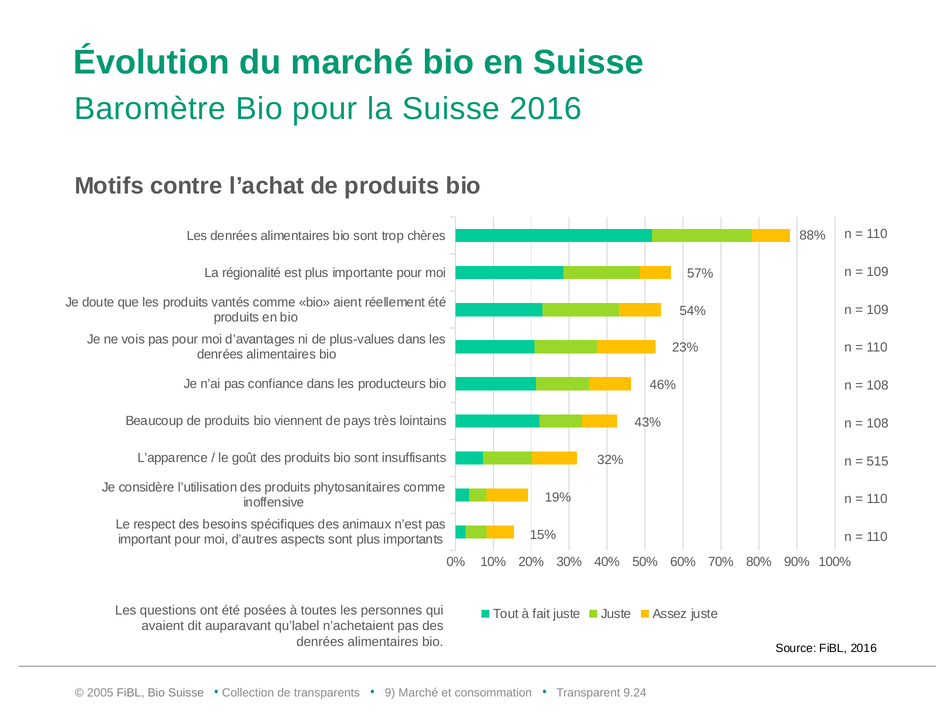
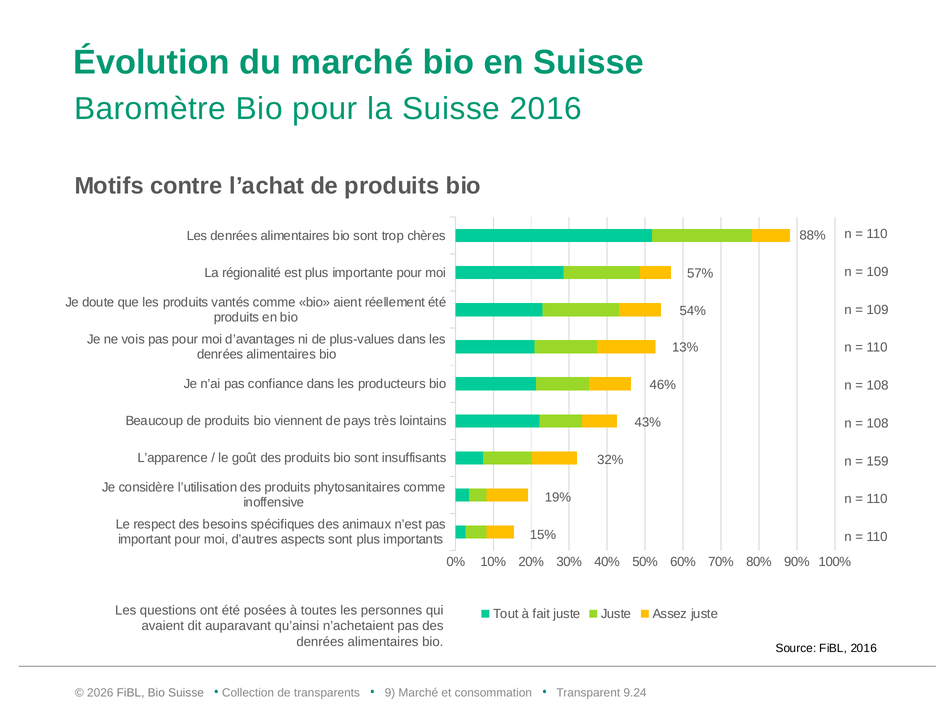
23%: 23% -> 13%
515: 515 -> 159
qu’label: qu’label -> qu’ainsi
2005: 2005 -> 2026
